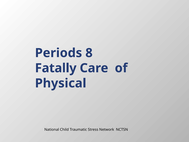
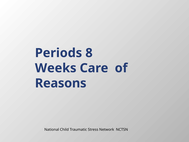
Fatally: Fatally -> Weeks
Physical: Physical -> Reasons
